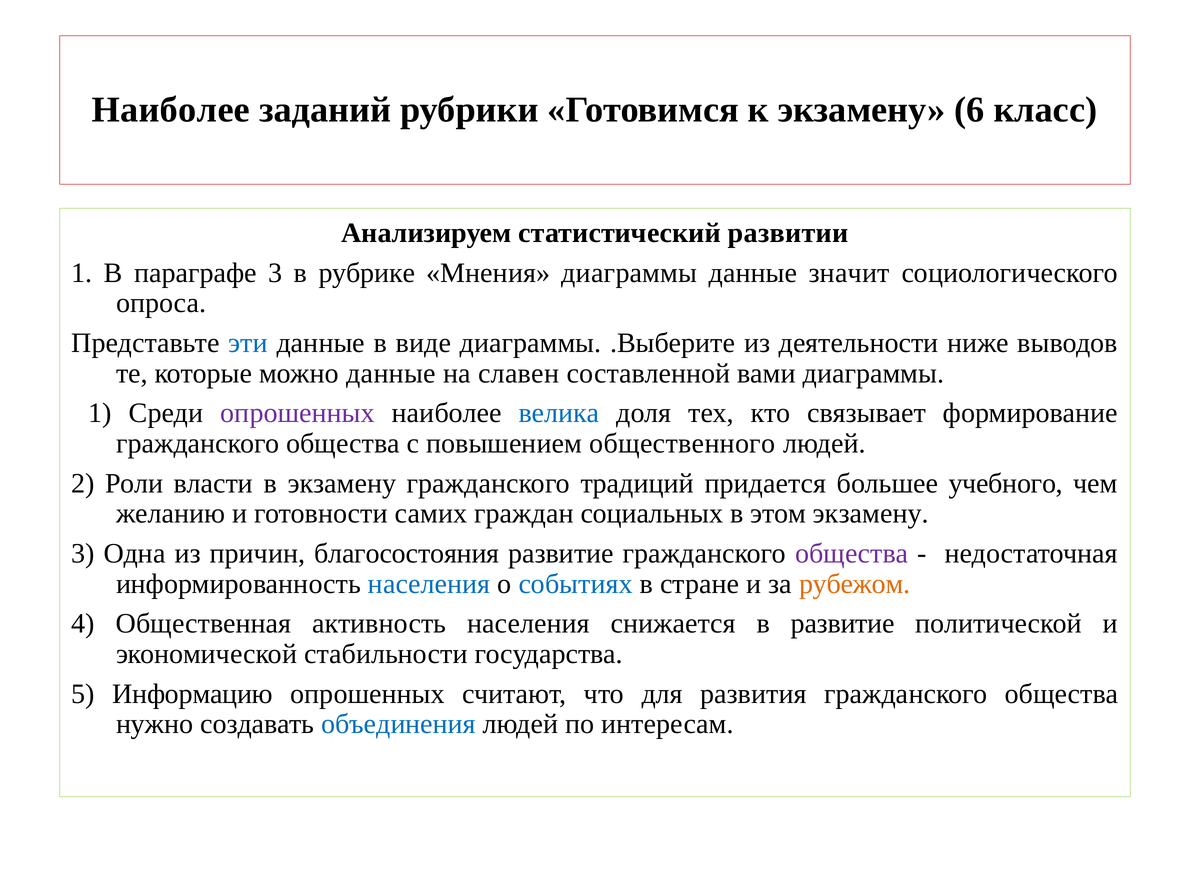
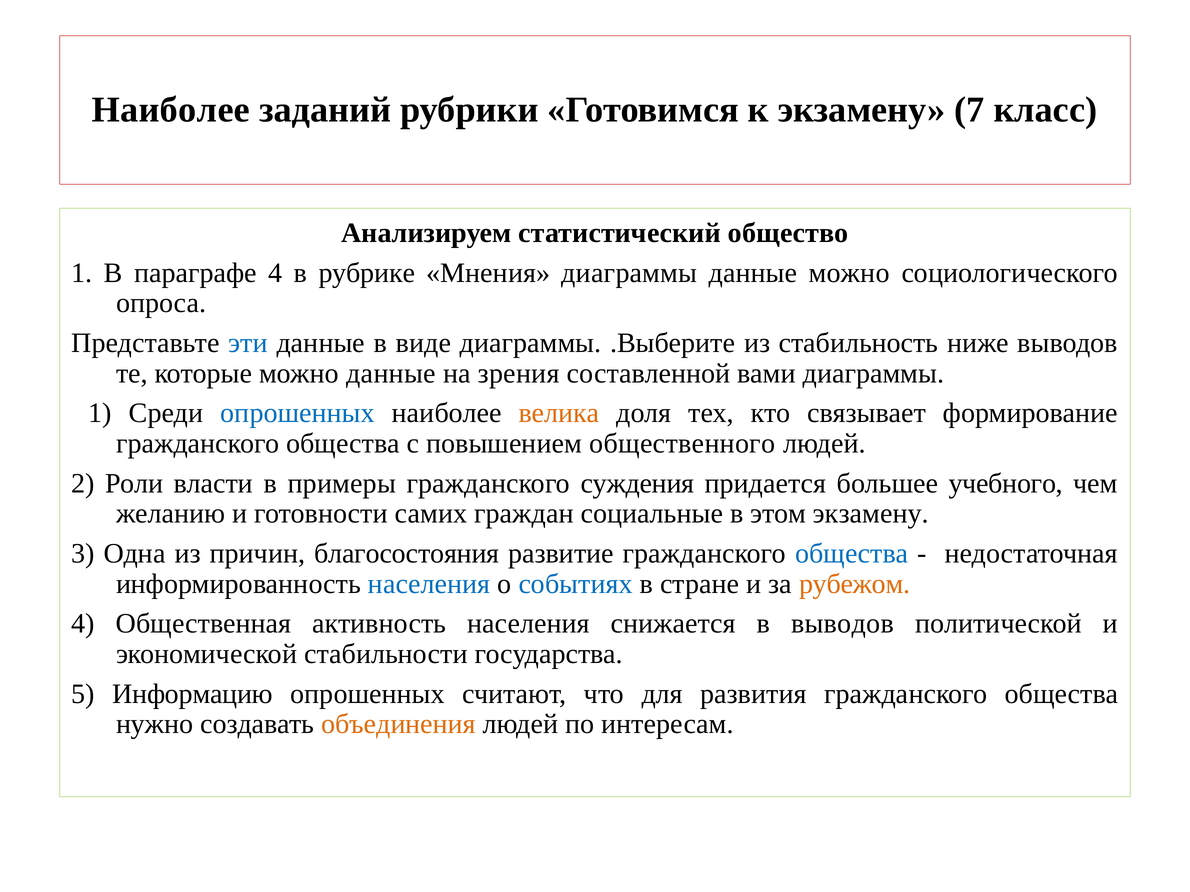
6: 6 -> 7
развитии: развитии -> общество
параграфе 3: 3 -> 4
данные значит: значит -> можно
деятельности: деятельности -> стабильность
славен: славен -> зрения
опрошенных at (298, 413) colour: purple -> blue
велика colour: blue -> orange
в экзамену: экзамену -> примеры
традиций: традиций -> суждения
социальных: социальных -> социальные
общества at (852, 554) colour: purple -> blue
в развитие: развитие -> выводов
объединения colour: blue -> orange
